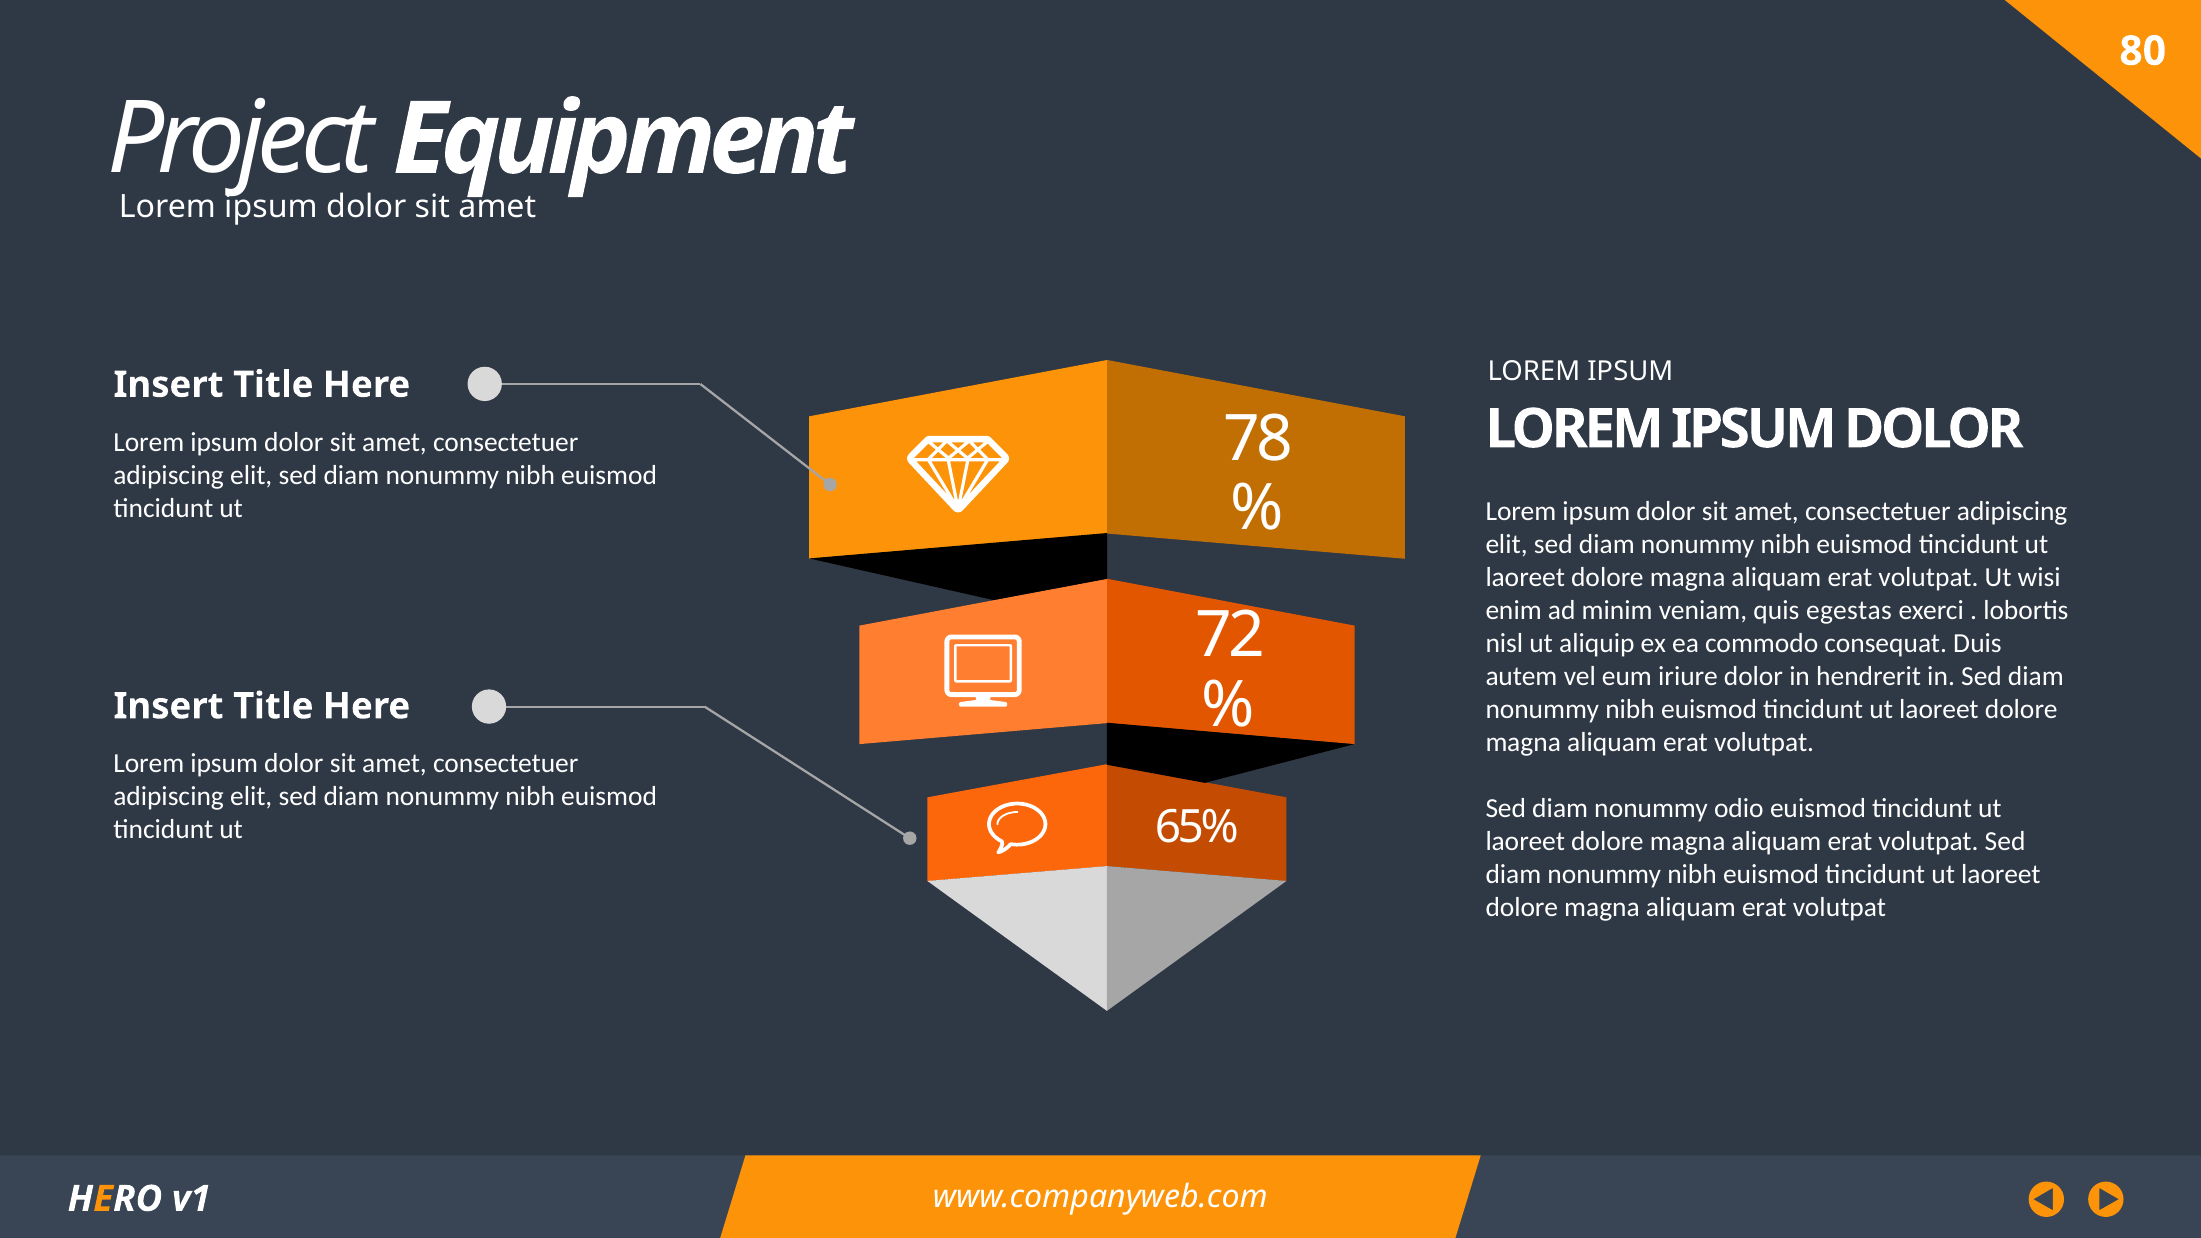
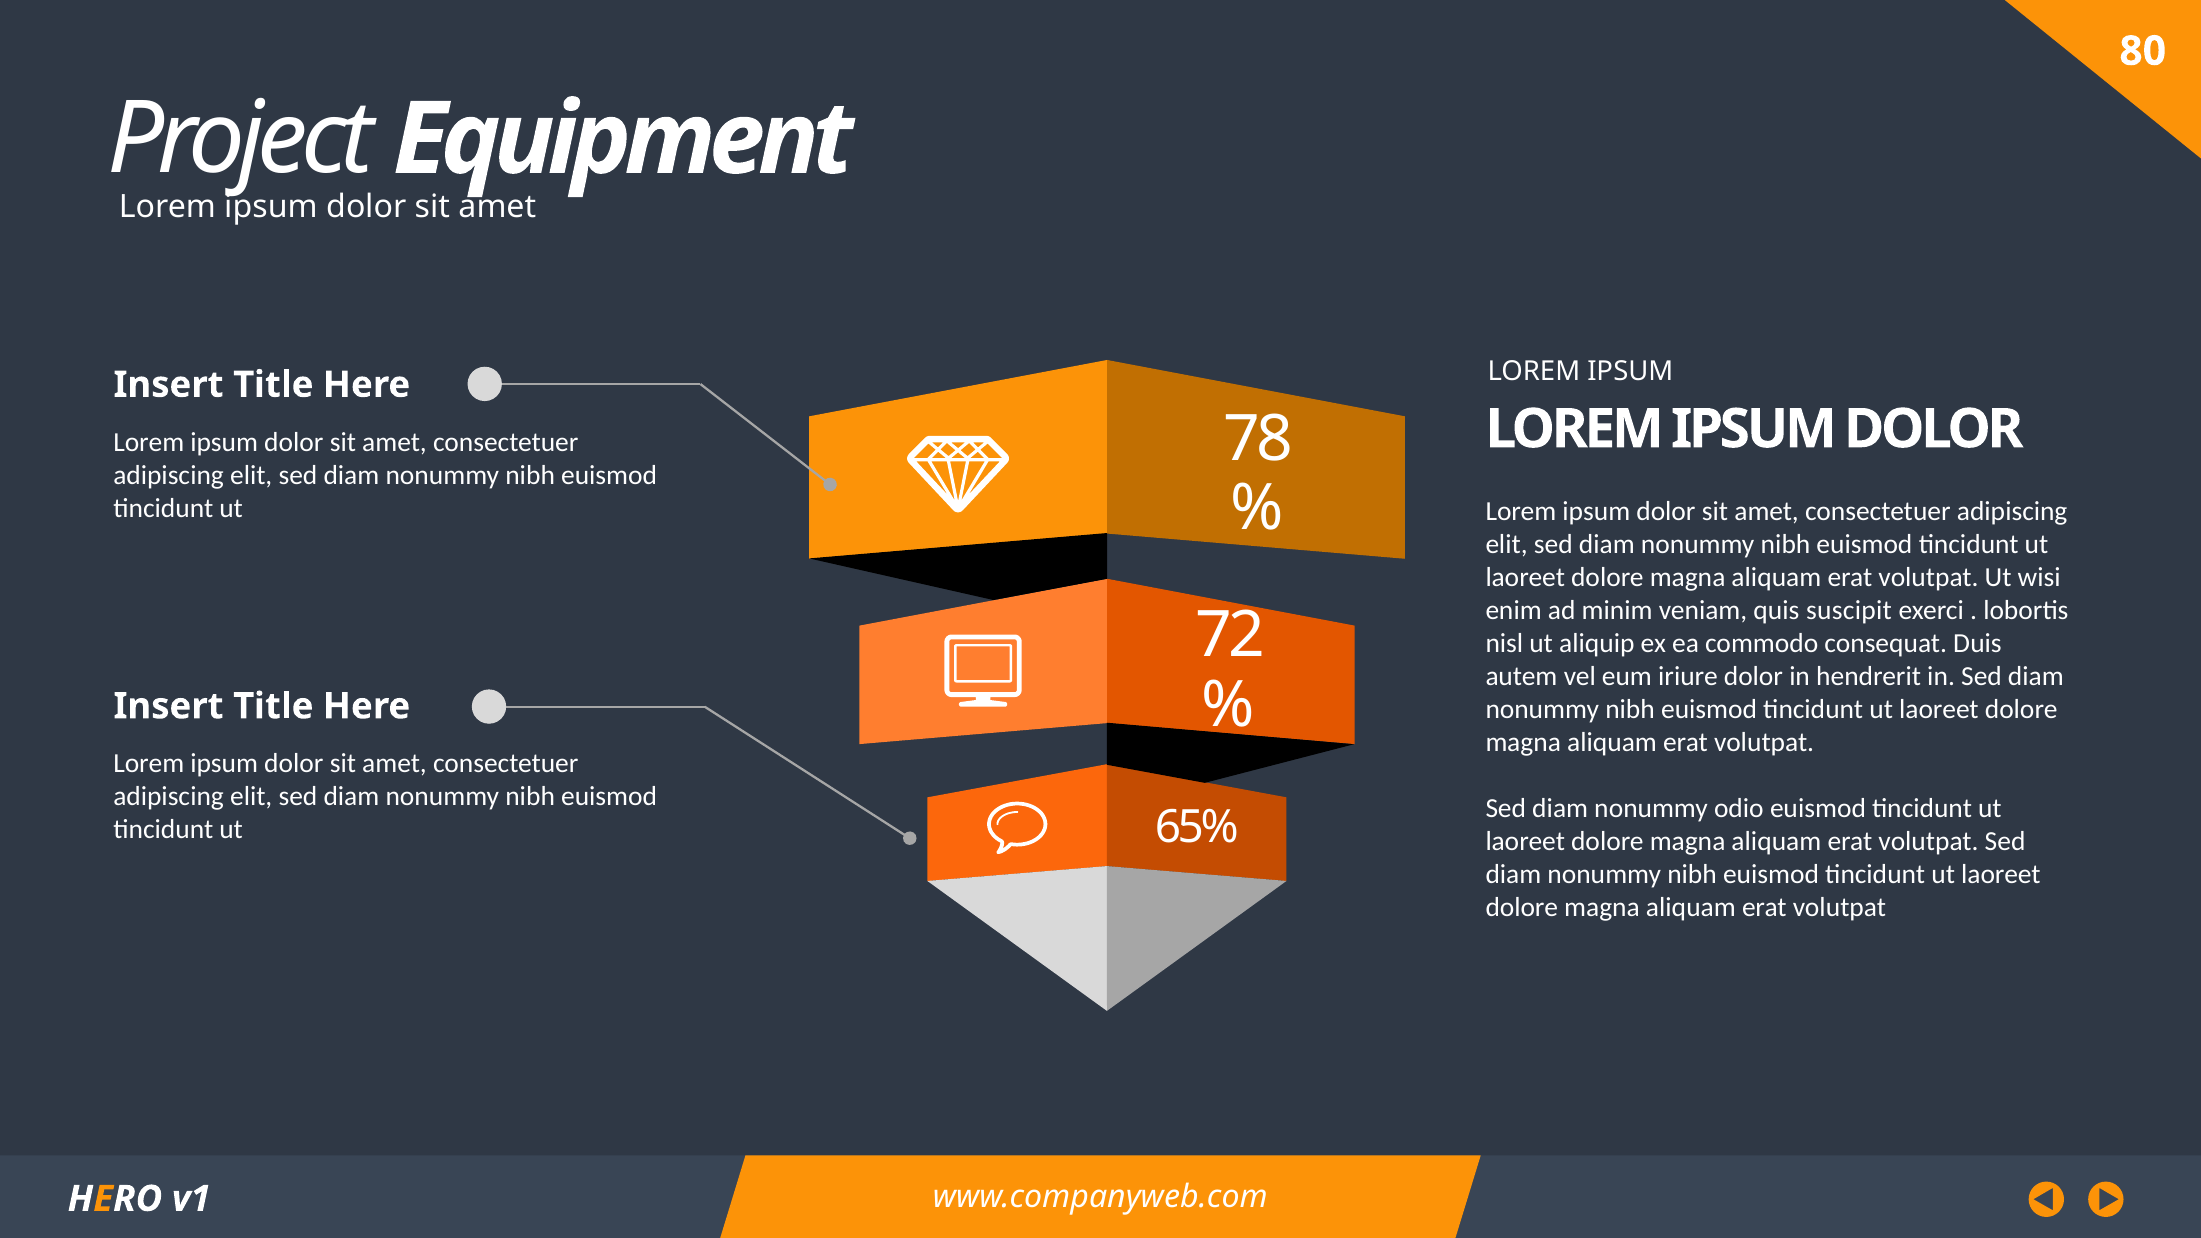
egestas: egestas -> suscipit
